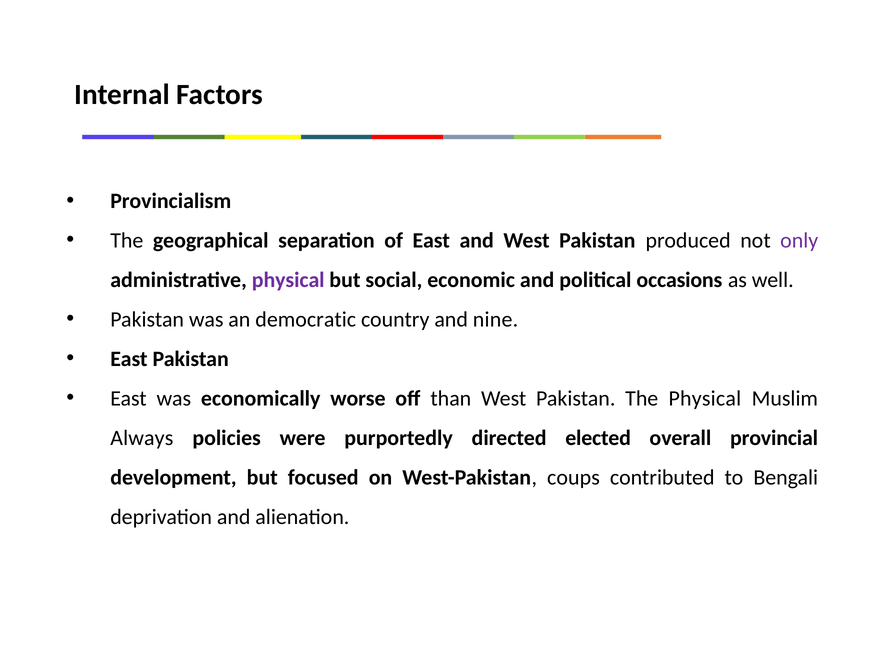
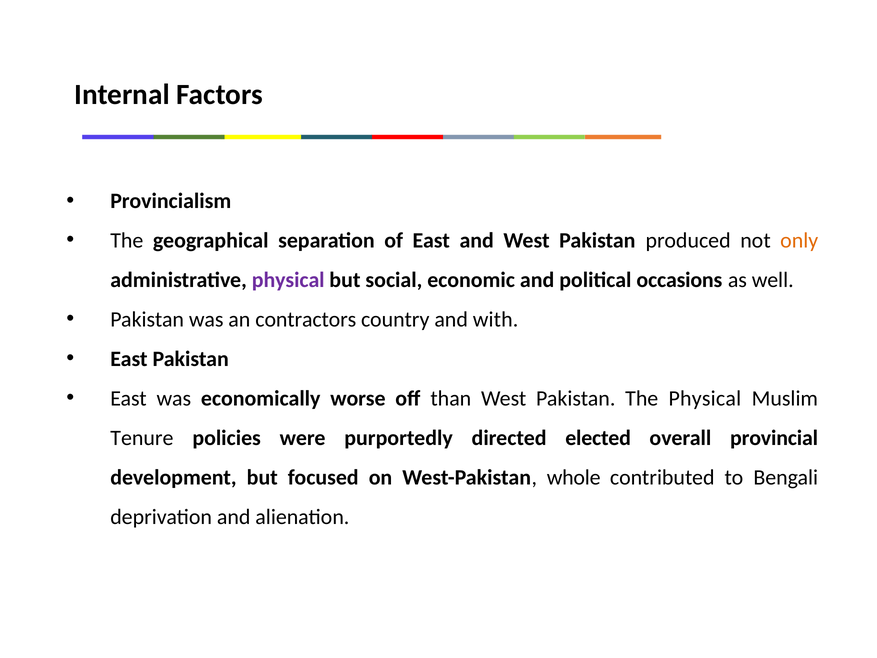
only colour: purple -> orange
democratic: democratic -> contractors
nine: nine -> with
Always: Always -> Tenure
coups: coups -> whole
